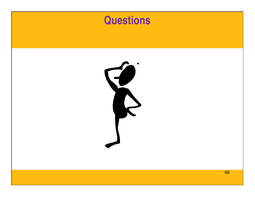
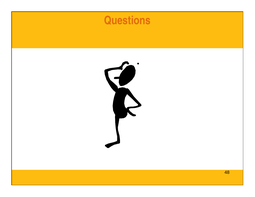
Questions colour: purple -> orange
